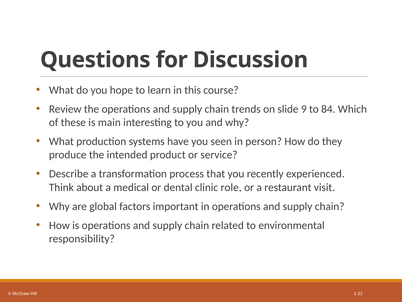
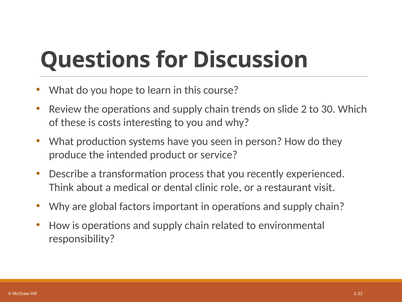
9: 9 -> 2
84: 84 -> 30
main: main -> costs
